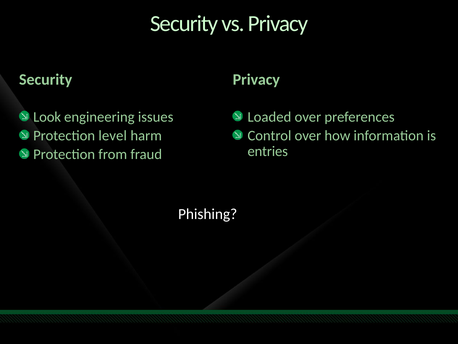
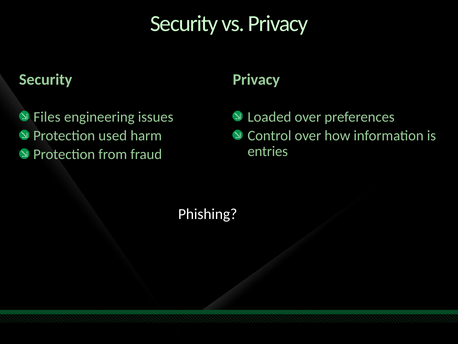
Look: Look -> Files
level: level -> used
